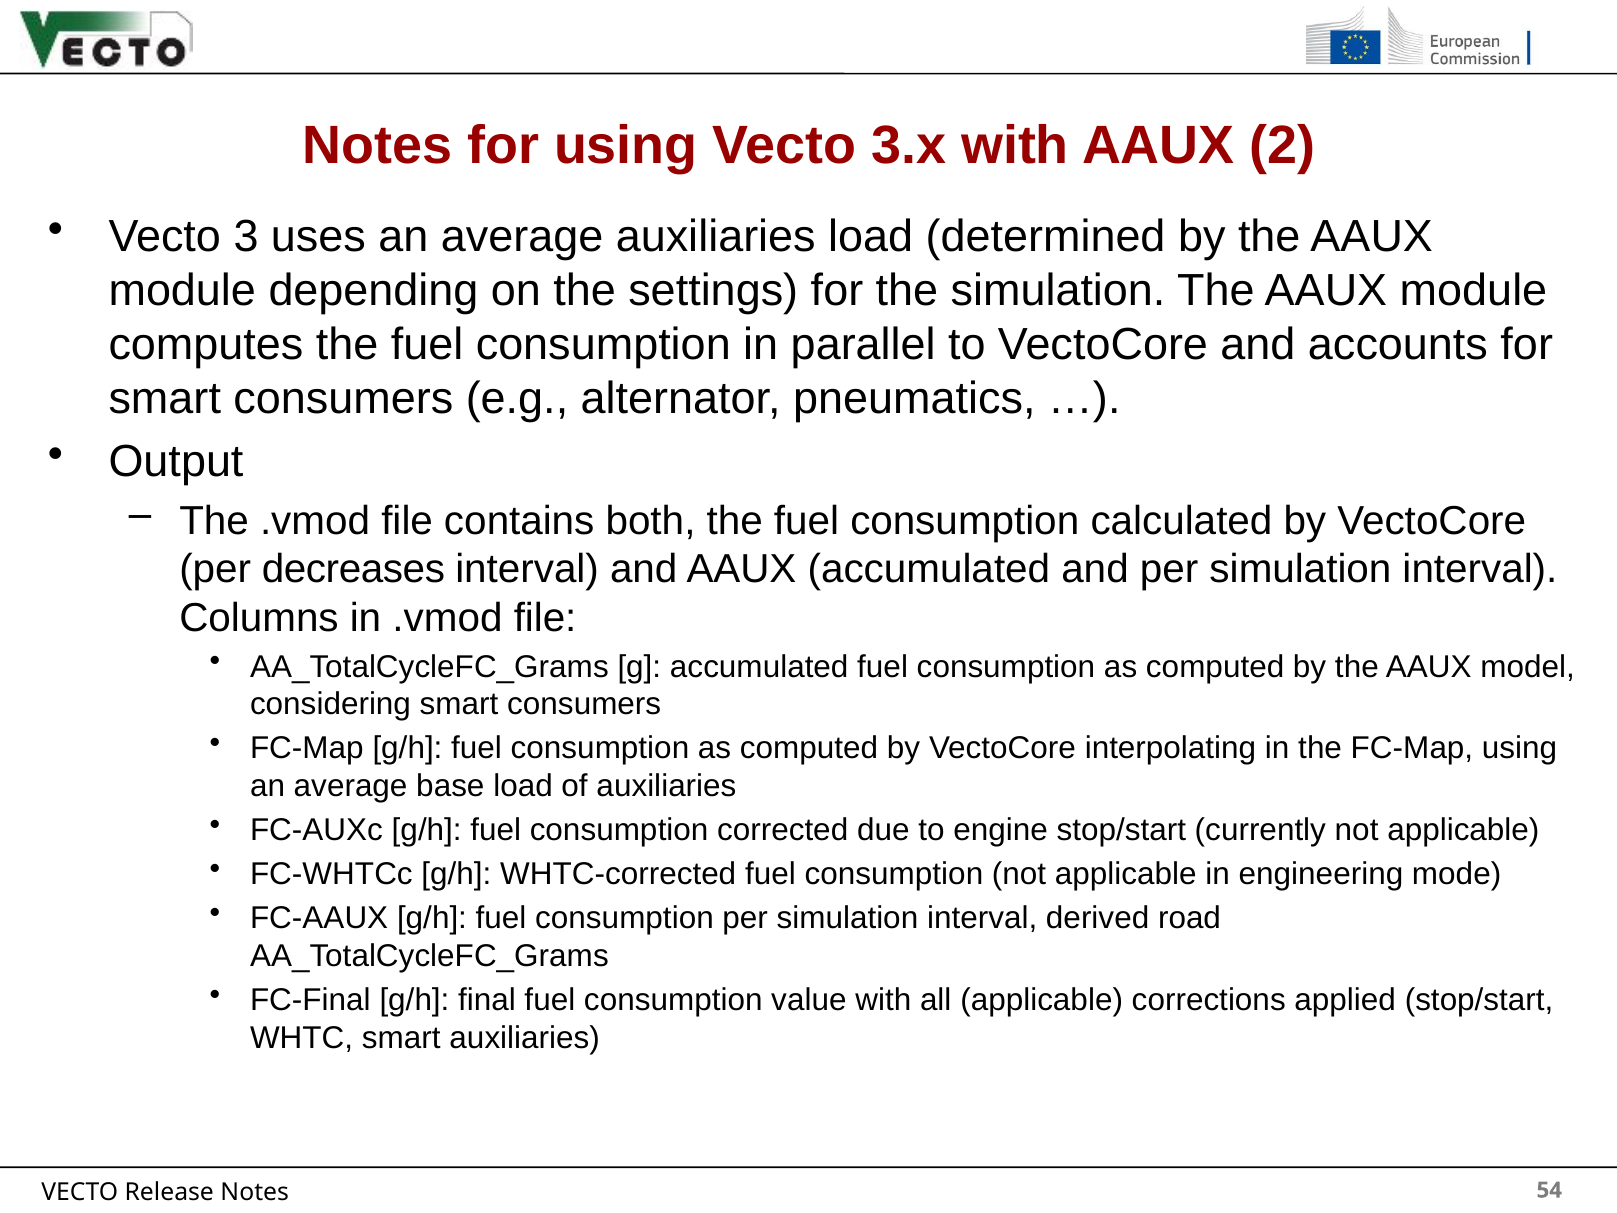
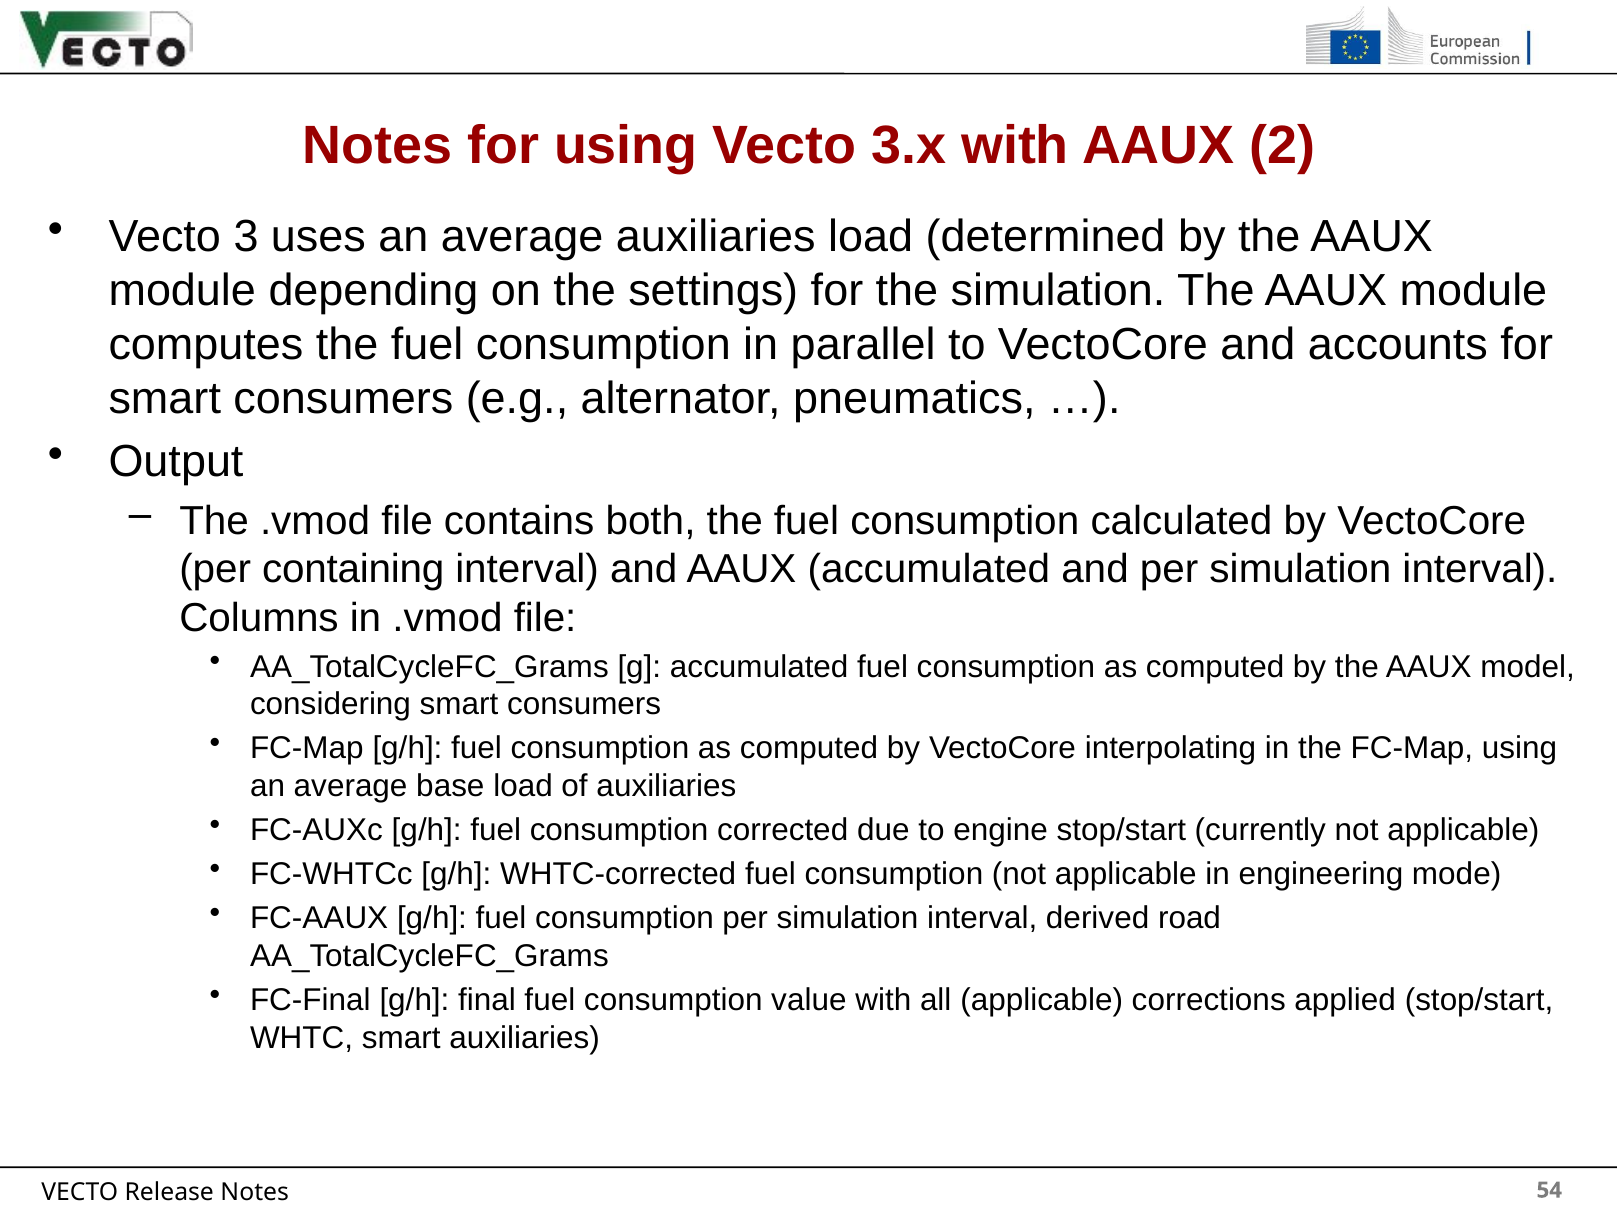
decreases: decreases -> containing
